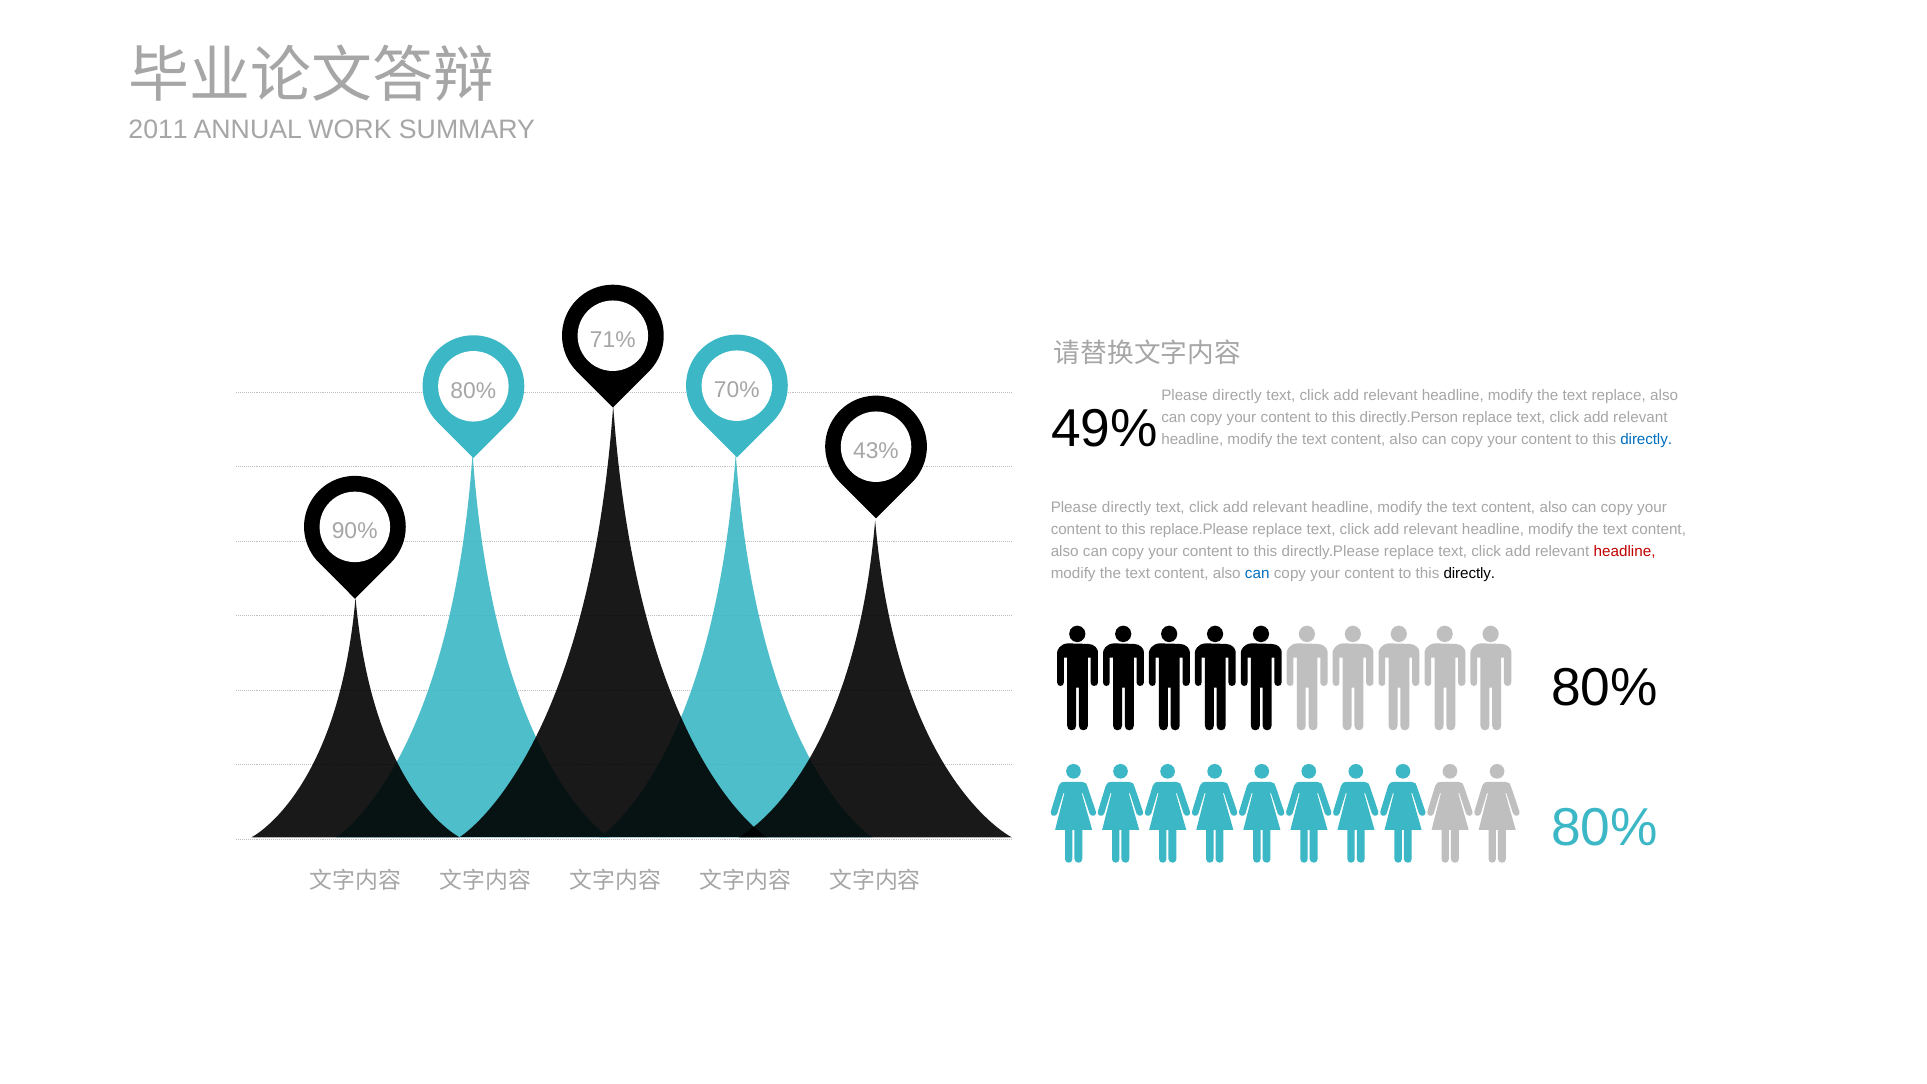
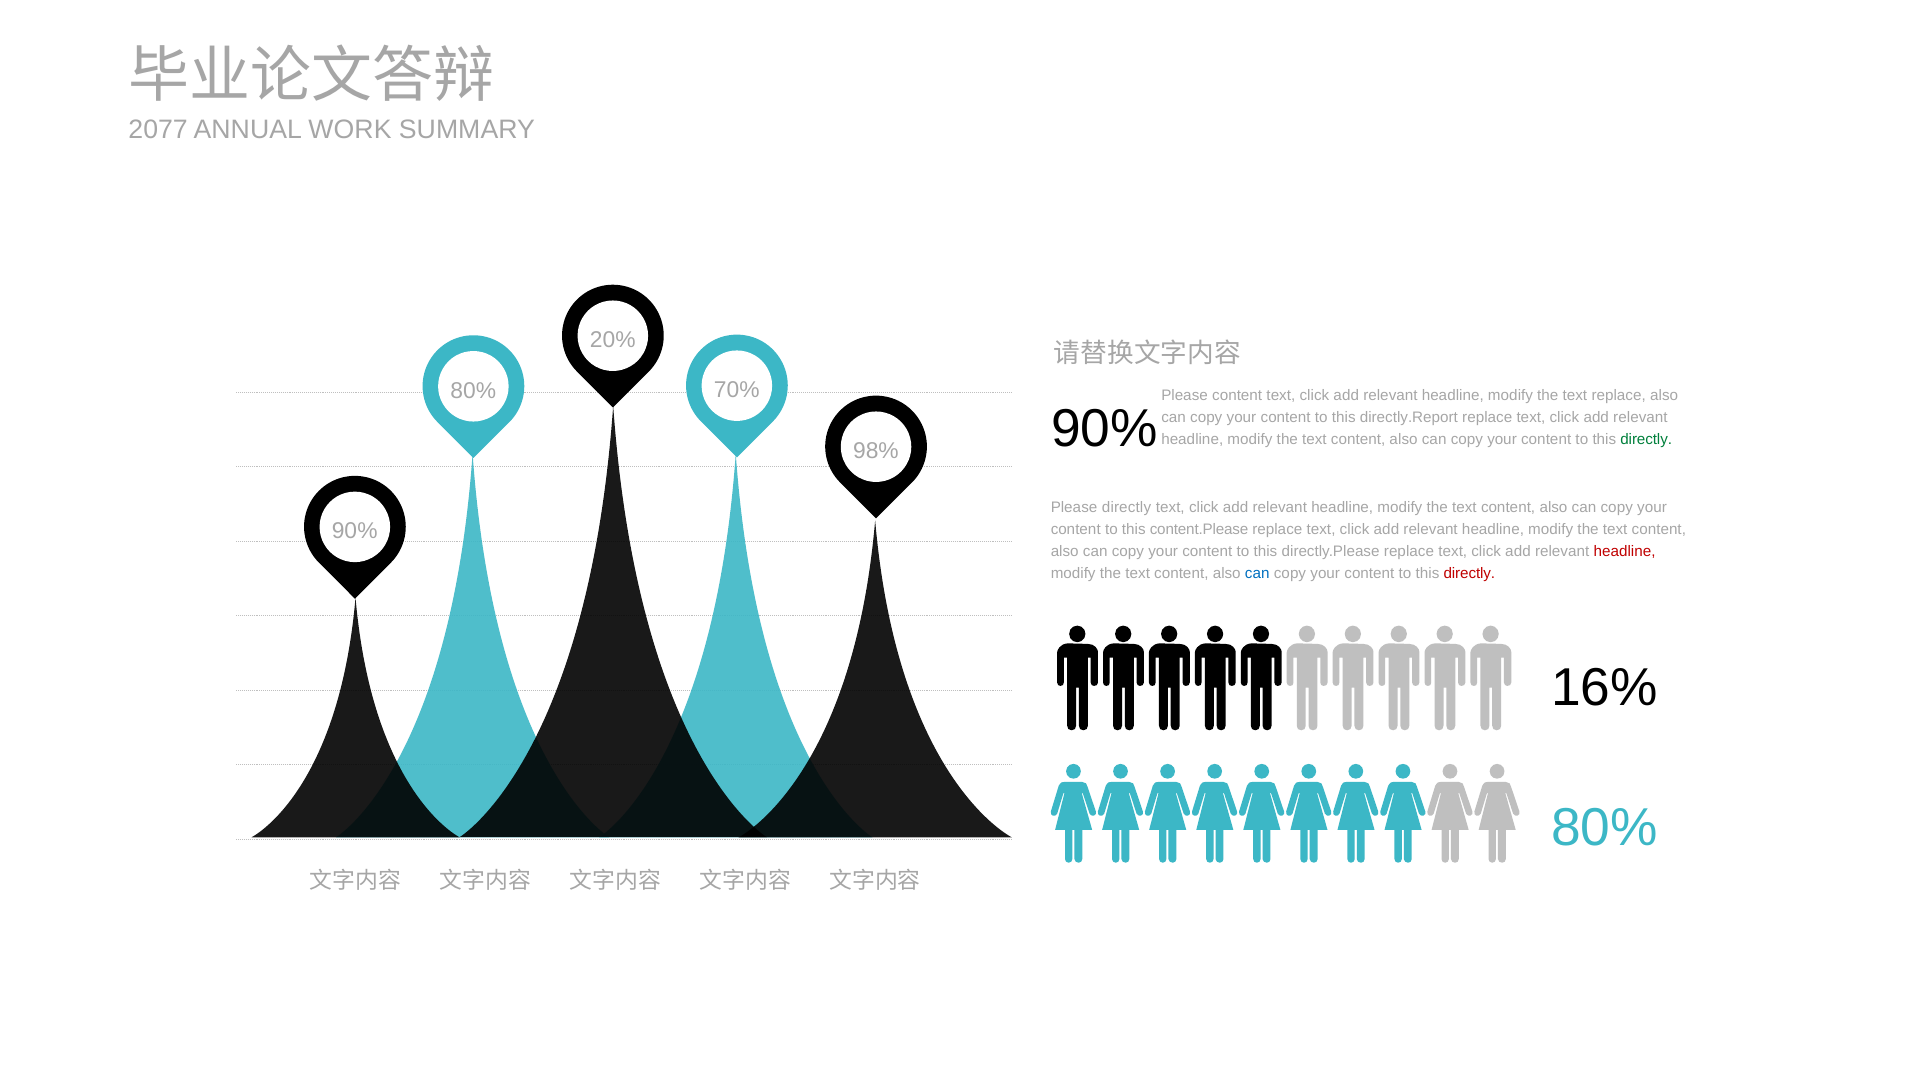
2011: 2011 -> 2077
71%: 71% -> 20%
directly at (1237, 396): directly -> content
49% at (1104, 429): 49% -> 90%
directly.Person: directly.Person -> directly.Report
directly at (1646, 439) colour: blue -> green
43%: 43% -> 98%
replace.Please: replace.Please -> content.Please
directly at (1469, 573) colour: black -> red
80% at (1605, 688): 80% -> 16%
